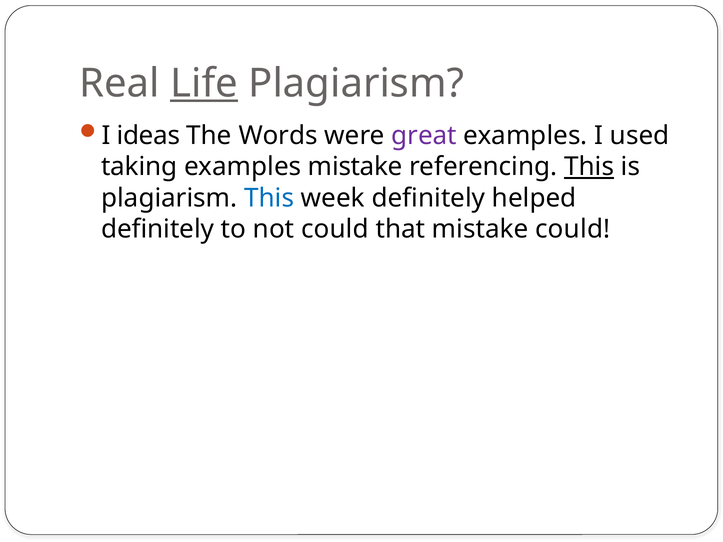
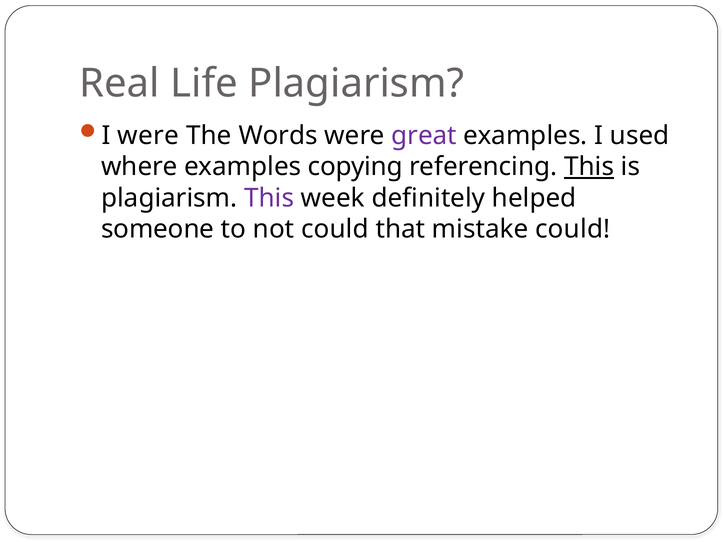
Life underline: present -> none
I ideas: ideas -> were
taking: taking -> where
examples mistake: mistake -> copying
This at (269, 198) colour: blue -> purple
definitely at (158, 229): definitely -> someone
